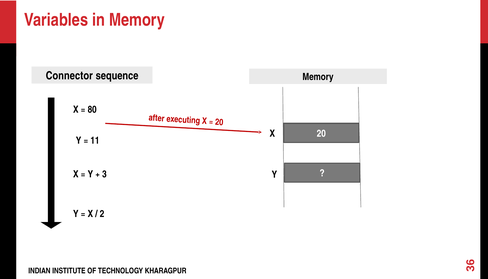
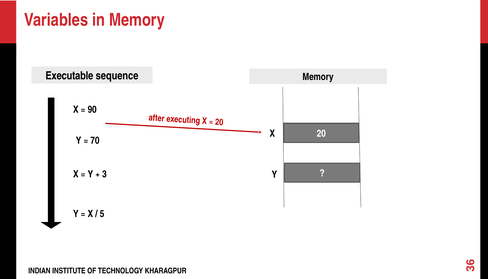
Connector: Connector -> Executable
80: 80 -> 90
11: 11 -> 70
2: 2 -> 5
